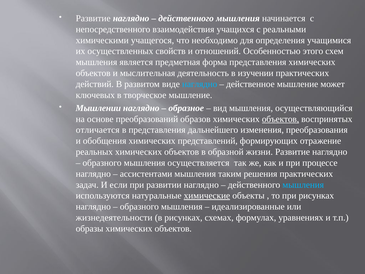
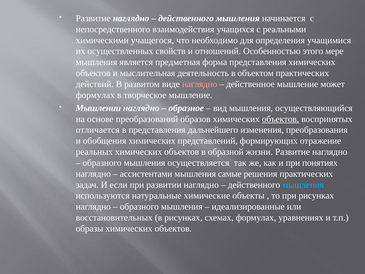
схем: схем -> мере
изучении: изучении -> объектом
наглядно at (200, 84) colour: light blue -> pink
ключевых at (95, 95): ключевых -> формулах
процессе: процессе -> понятиях
таким: таким -> самые
химические underline: present -> none
жизнедеятельности: жизнедеятельности -> восстановительных
